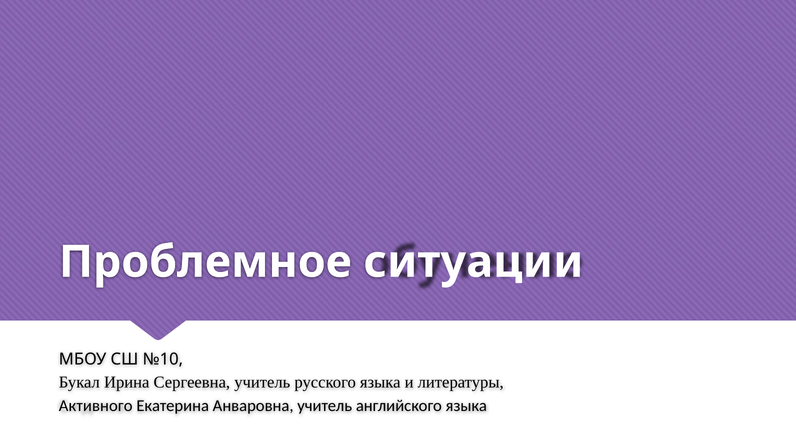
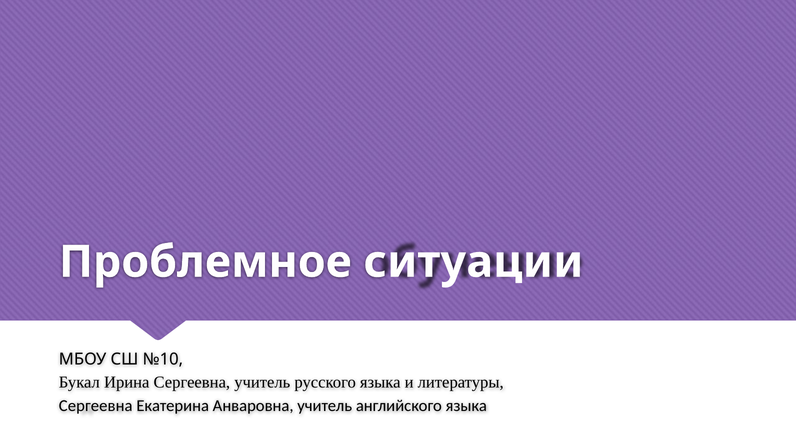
Активного at (96, 405): Активного -> Сергеевна
